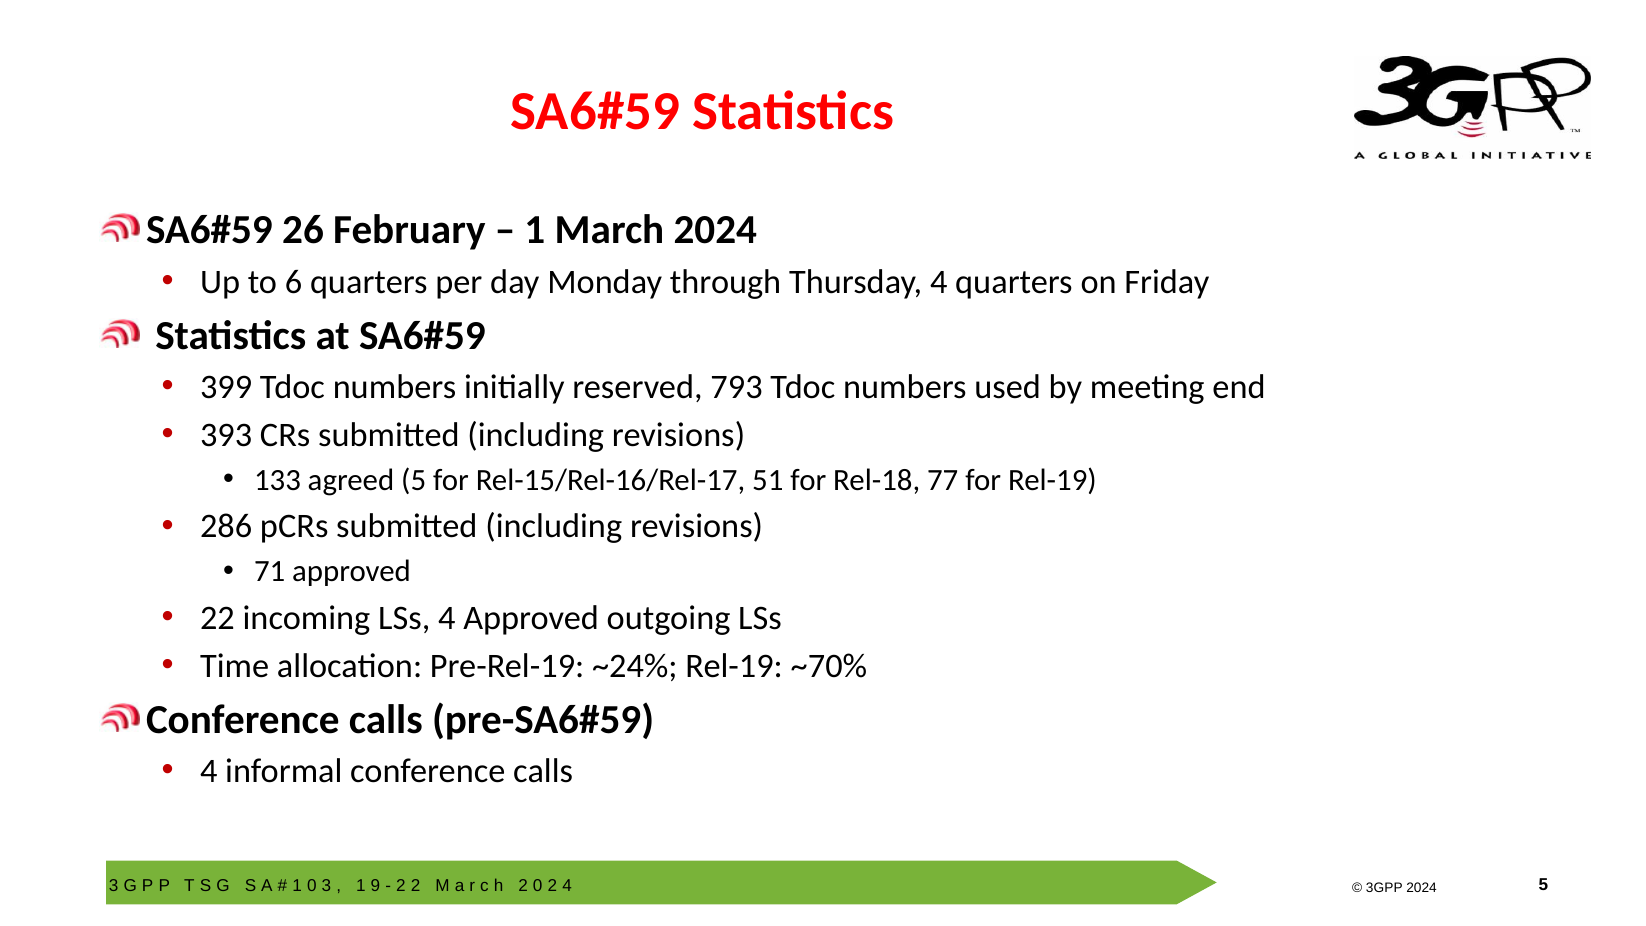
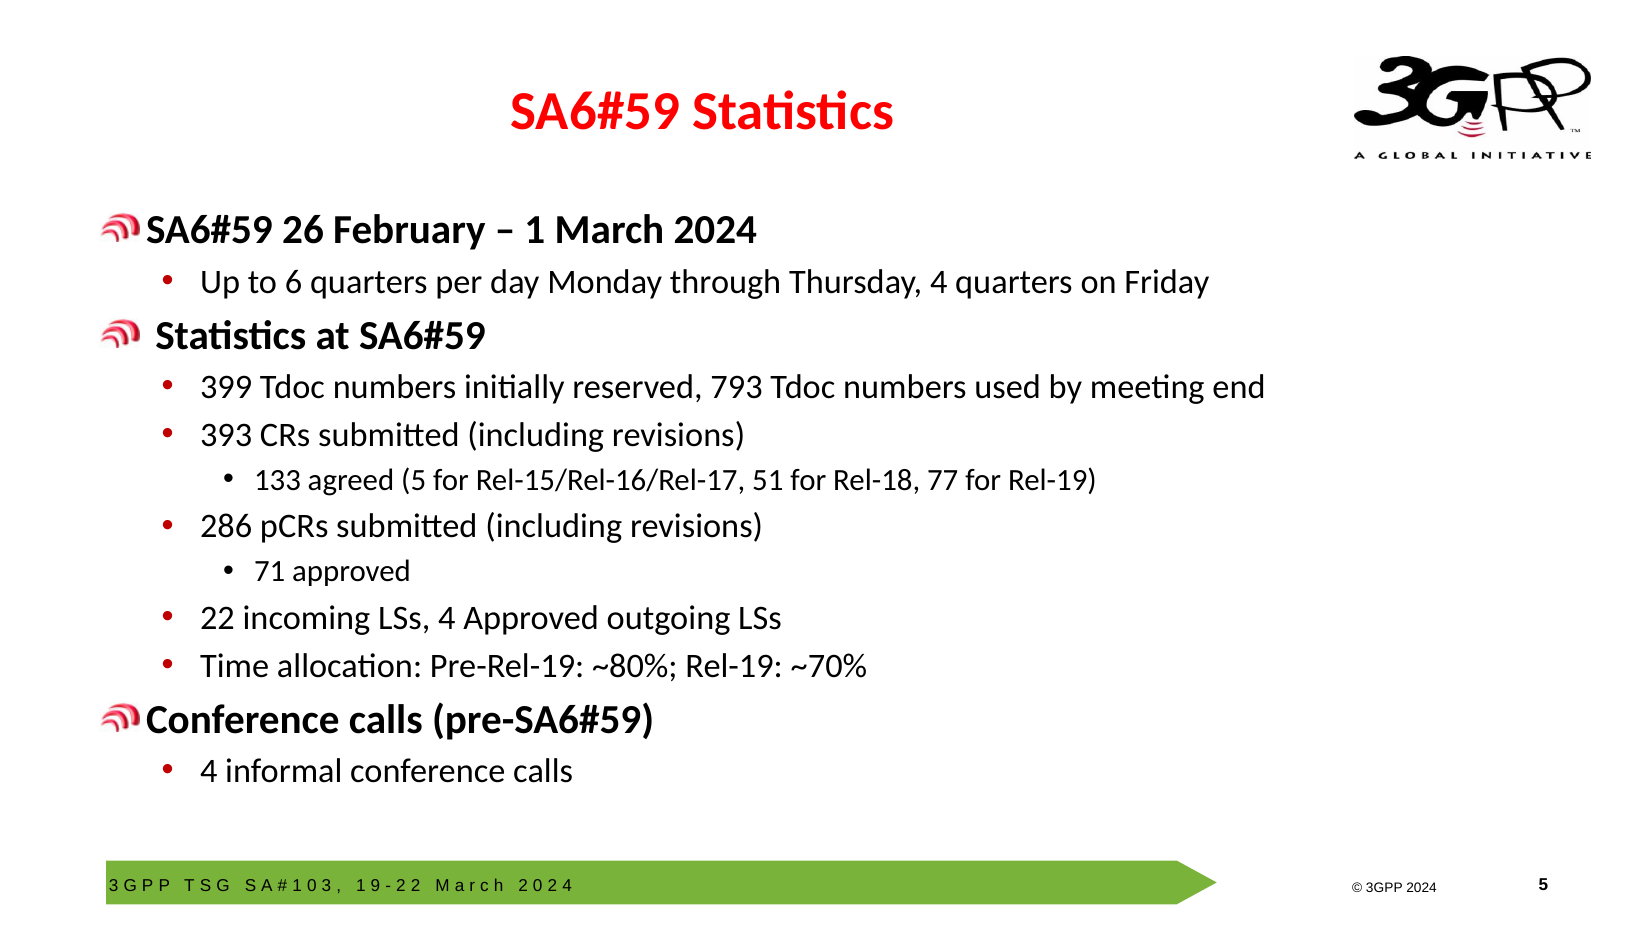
~24%: ~24% -> ~80%
